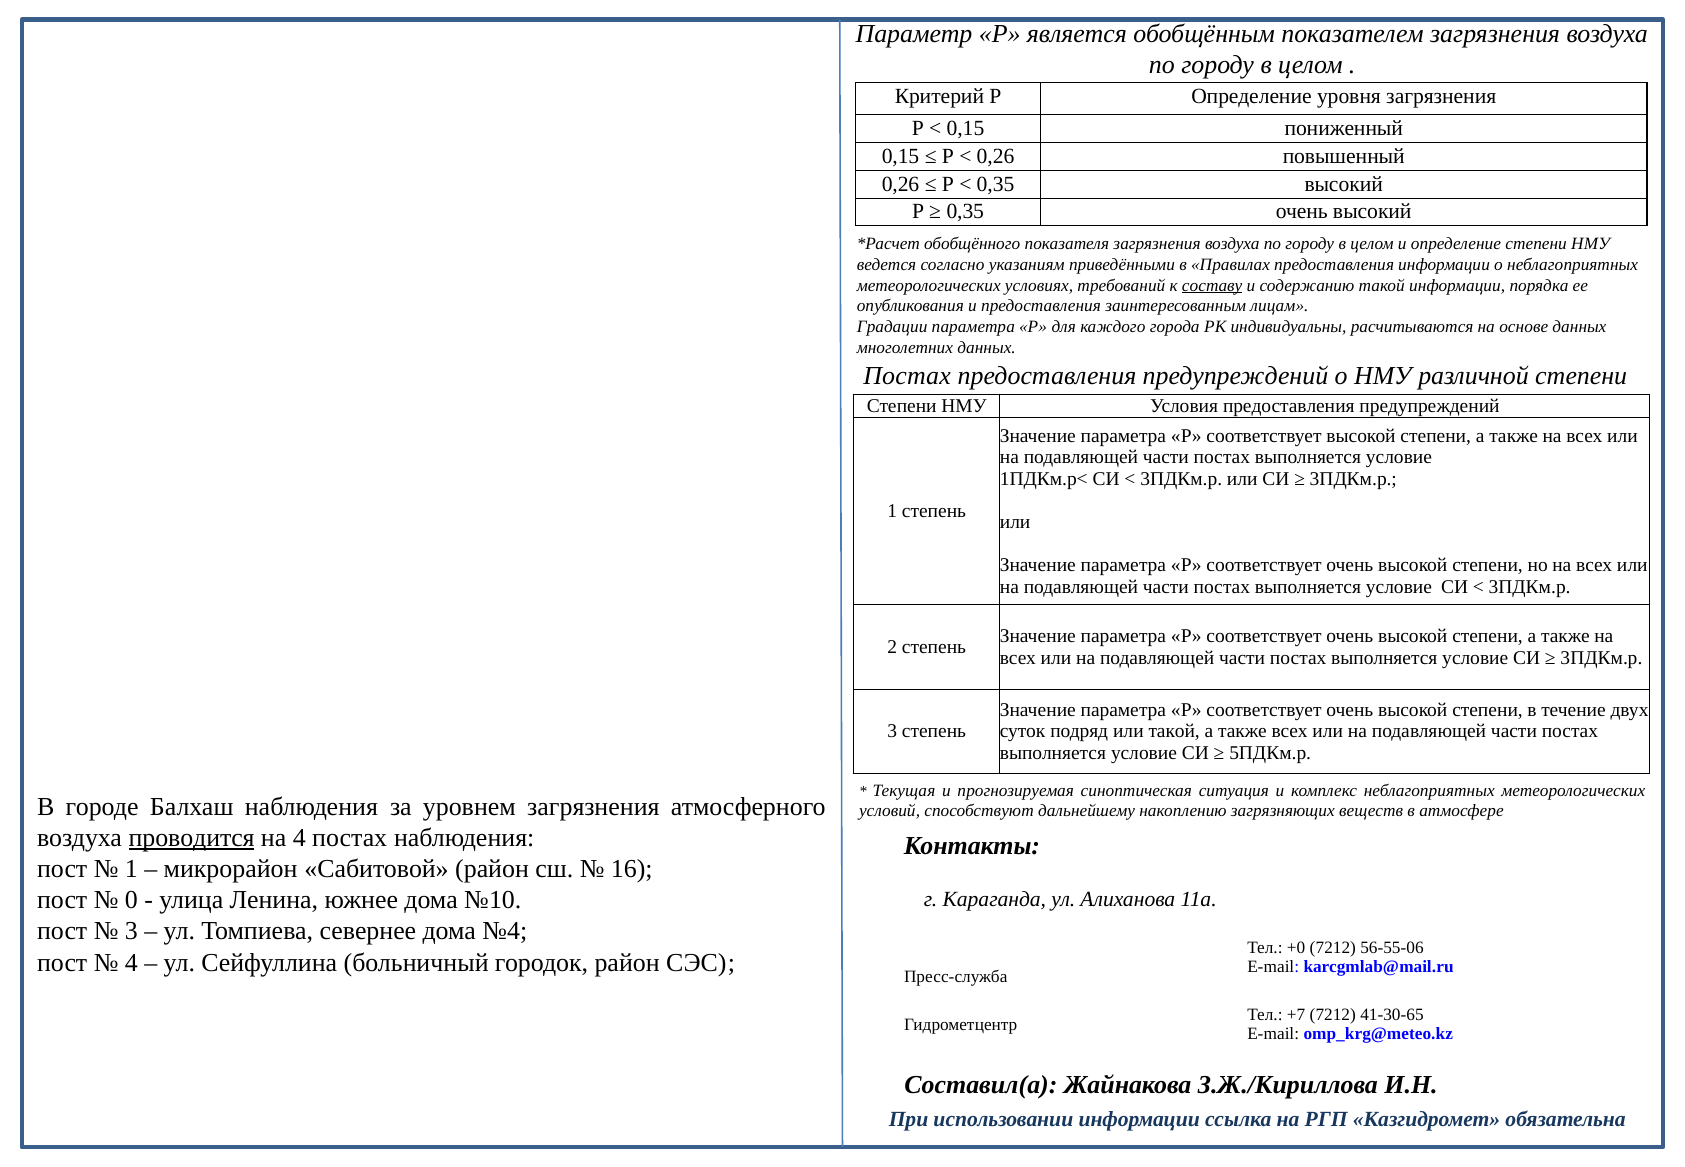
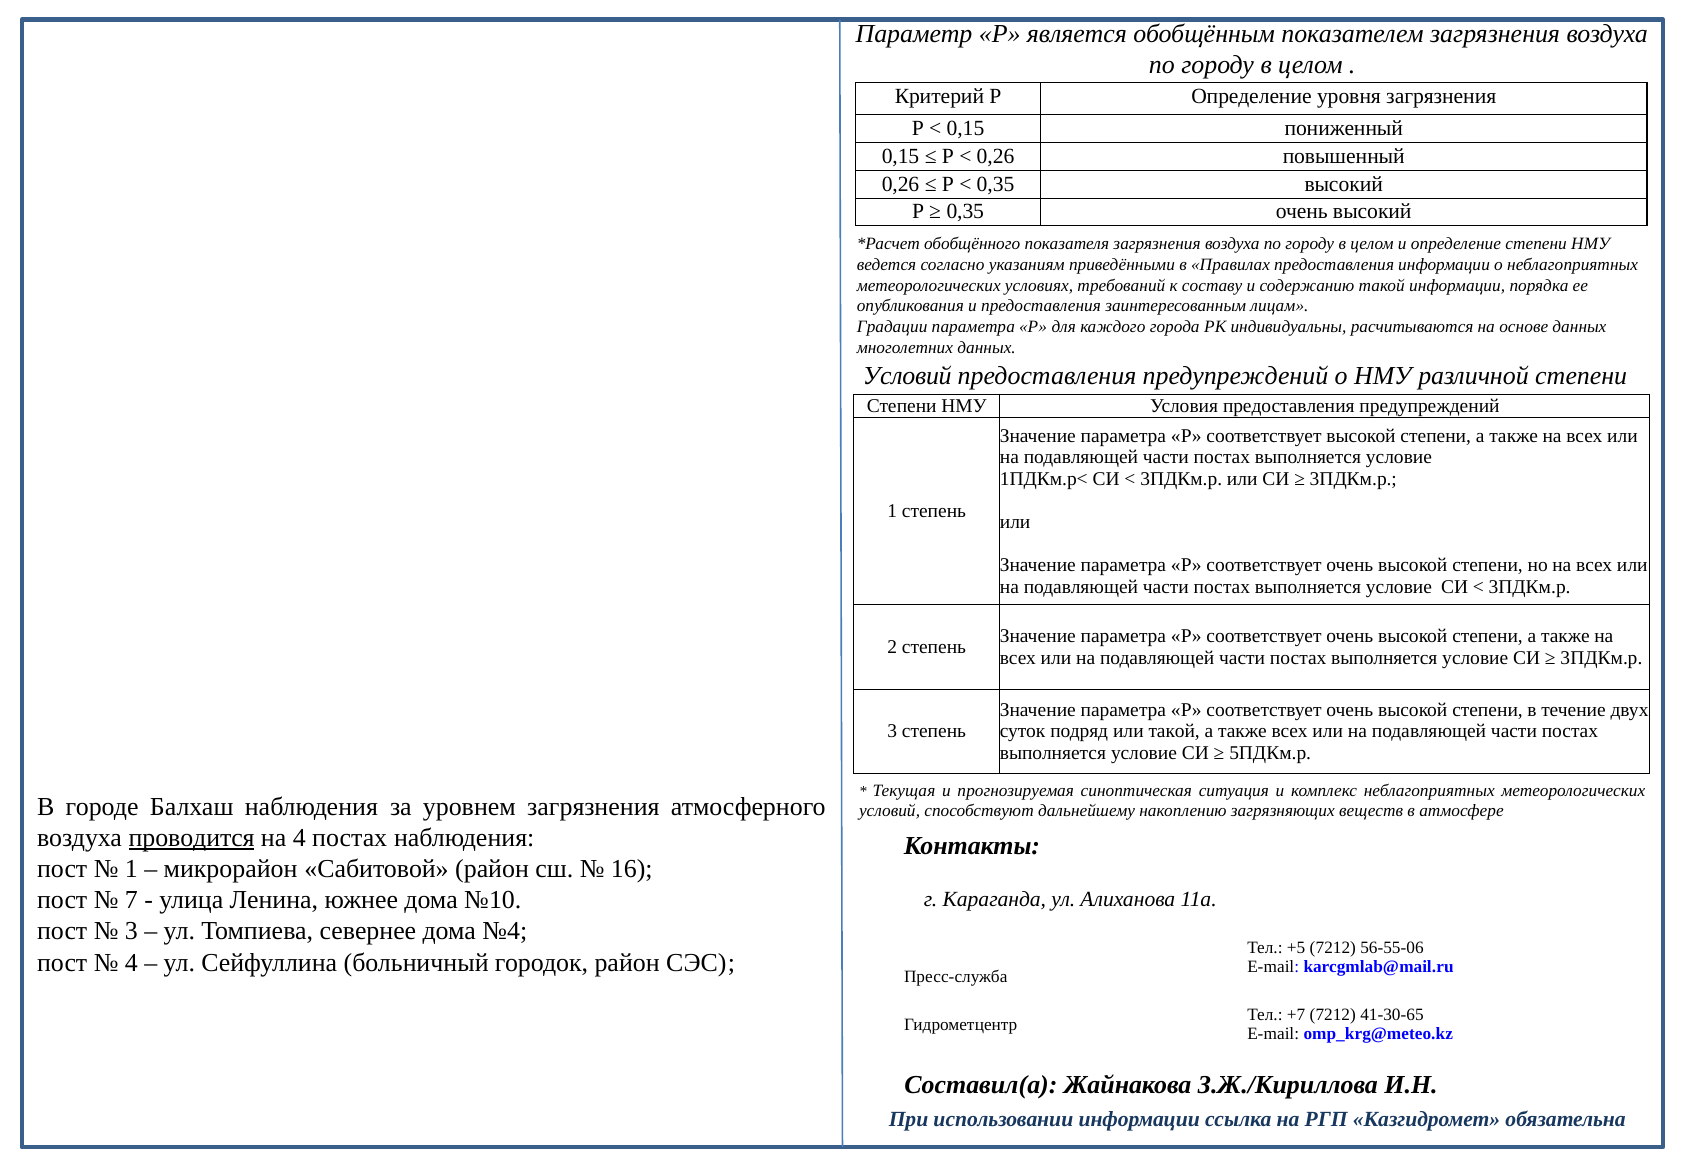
составу underline: present -> none
Постах at (907, 375): Постах -> Условий
0: 0 -> 7
+0: +0 -> +5
